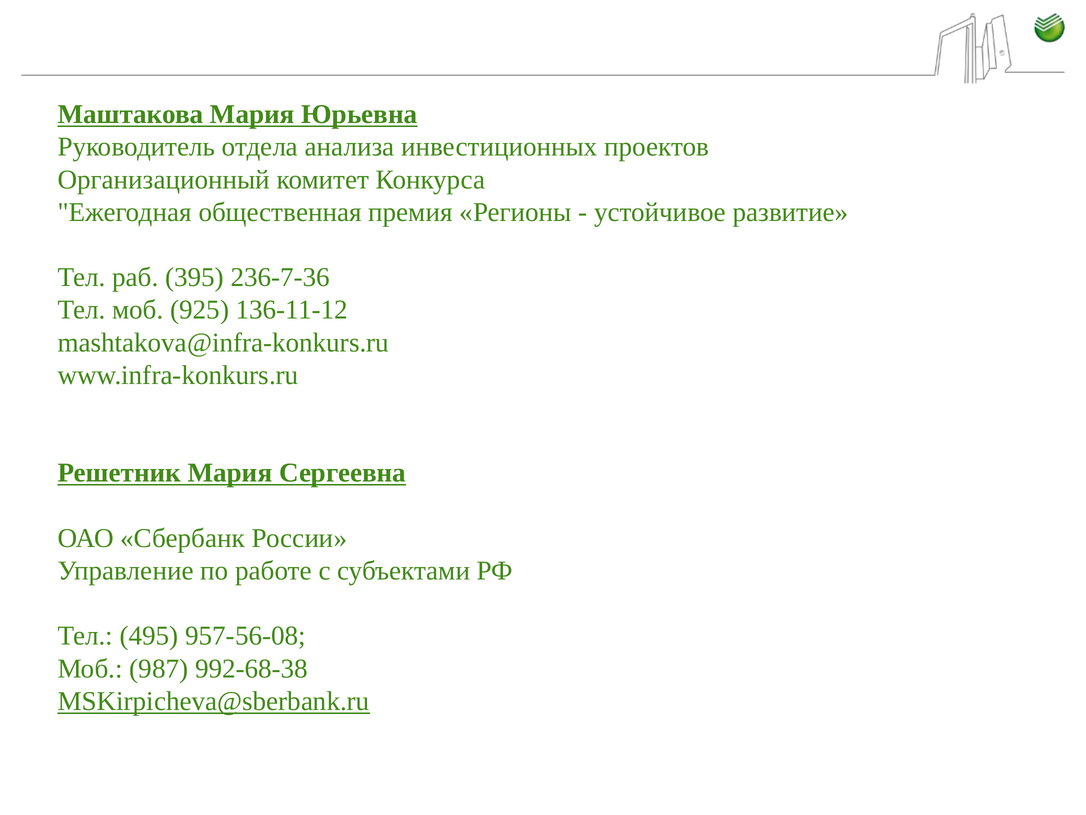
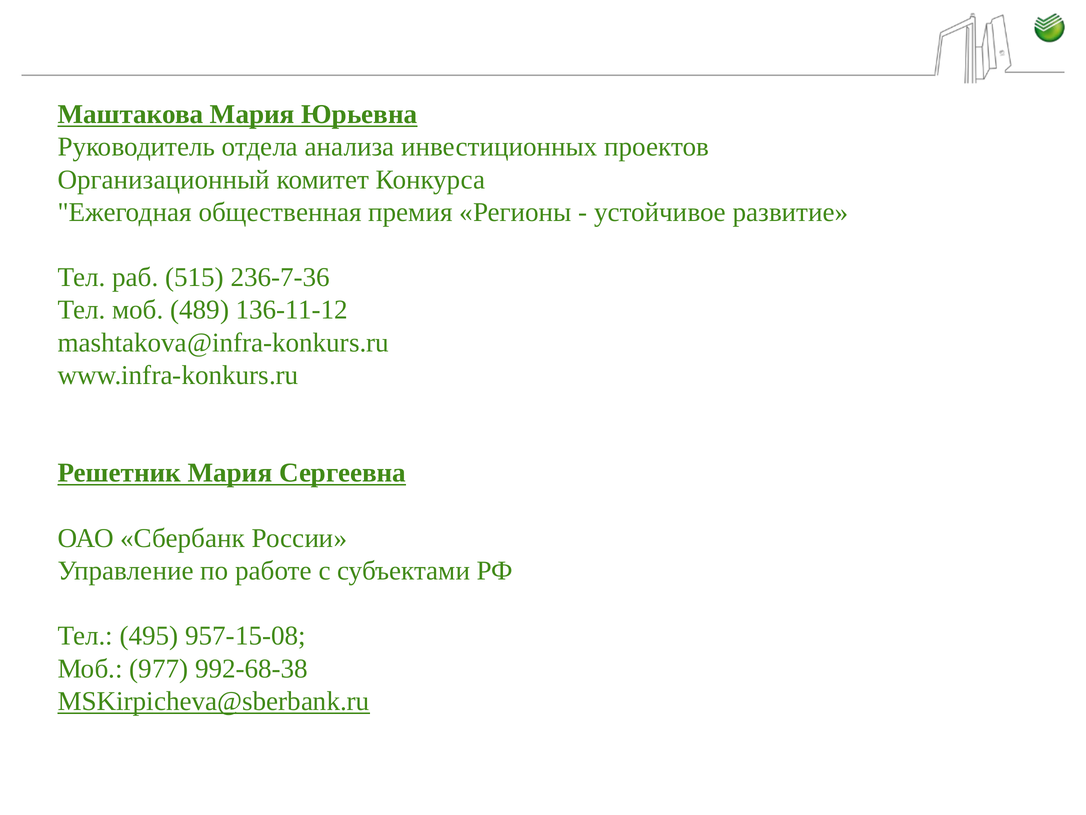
395: 395 -> 515
925: 925 -> 489
957-56-08: 957-56-08 -> 957-15-08
987: 987 -> 977
